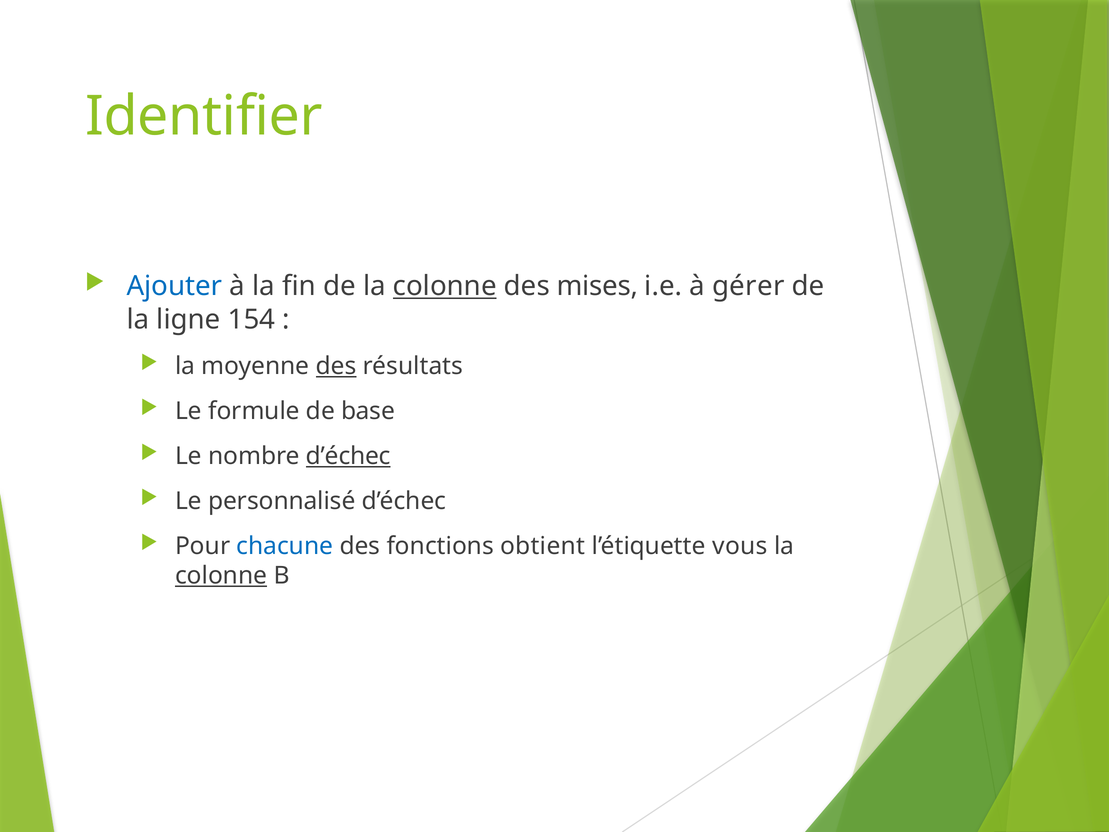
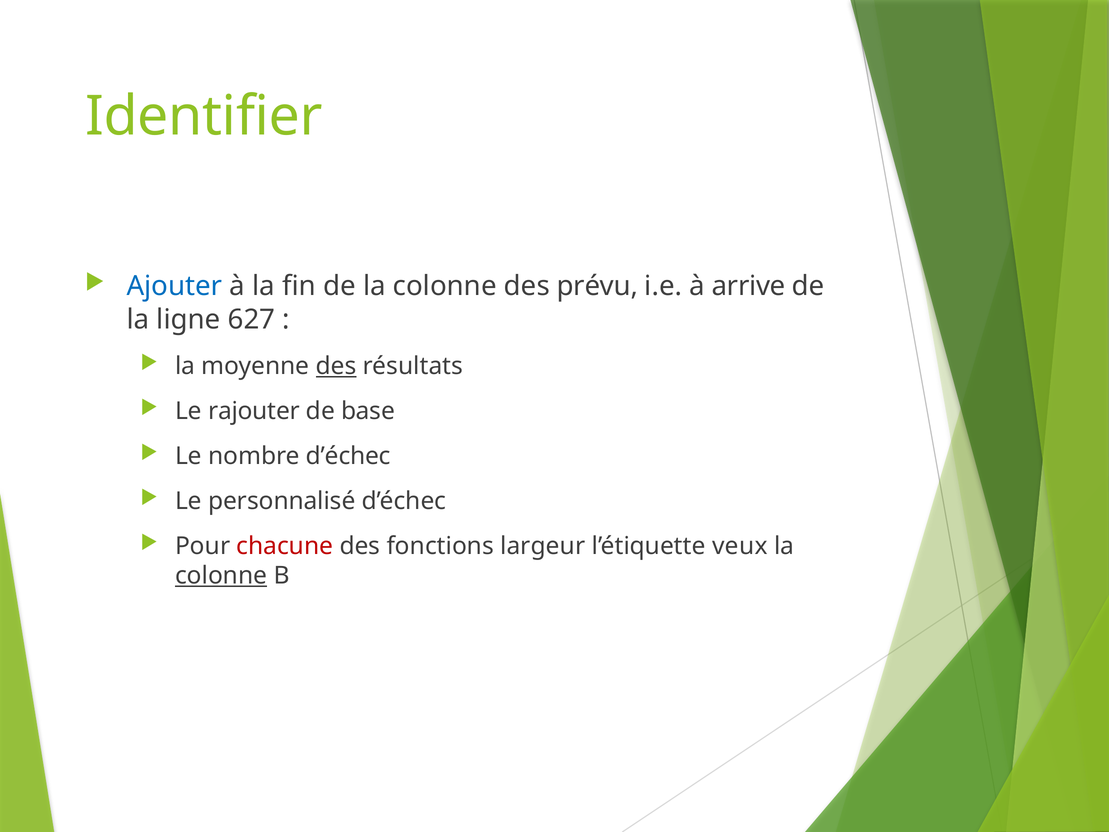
colonne at (445, 286) underline: present -> none
mises: mises -> prévu
gérer: gérer -> arrive
154: 154 -> 627
formule: formule -> rajouter
d’échec at (348, 456) underline: present -> none
chacune colour: blue -> red
obtient: obtient -> largeur
vous: vous -> veux
